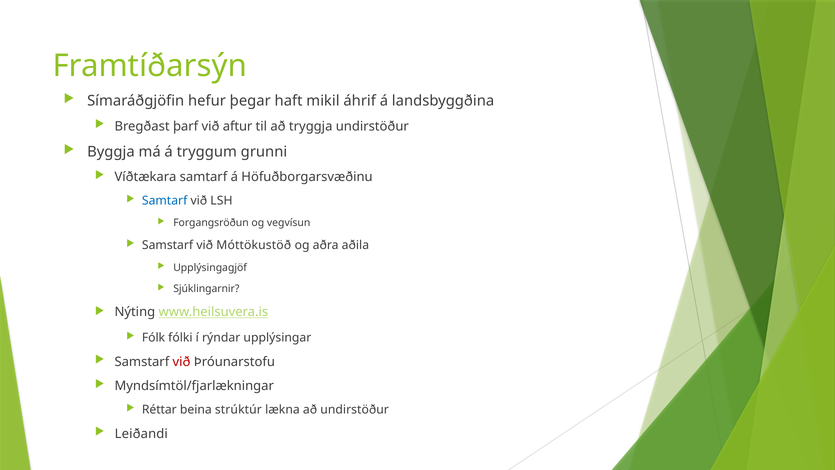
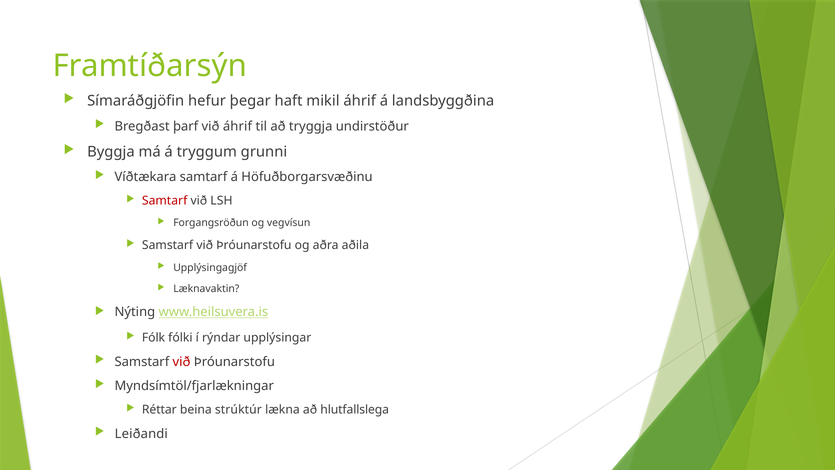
við aftur: aftur -> áhrif
Samtarf at (165, 201) colour: blue -> red
Móttökustöð at (254, 245): Móttökustöð -> Þróunarstofu
Sjúklingarnir: Sjúklingarnir -> Læknavaktin
að undirstöður: undirstöður -> hlutfallslega
